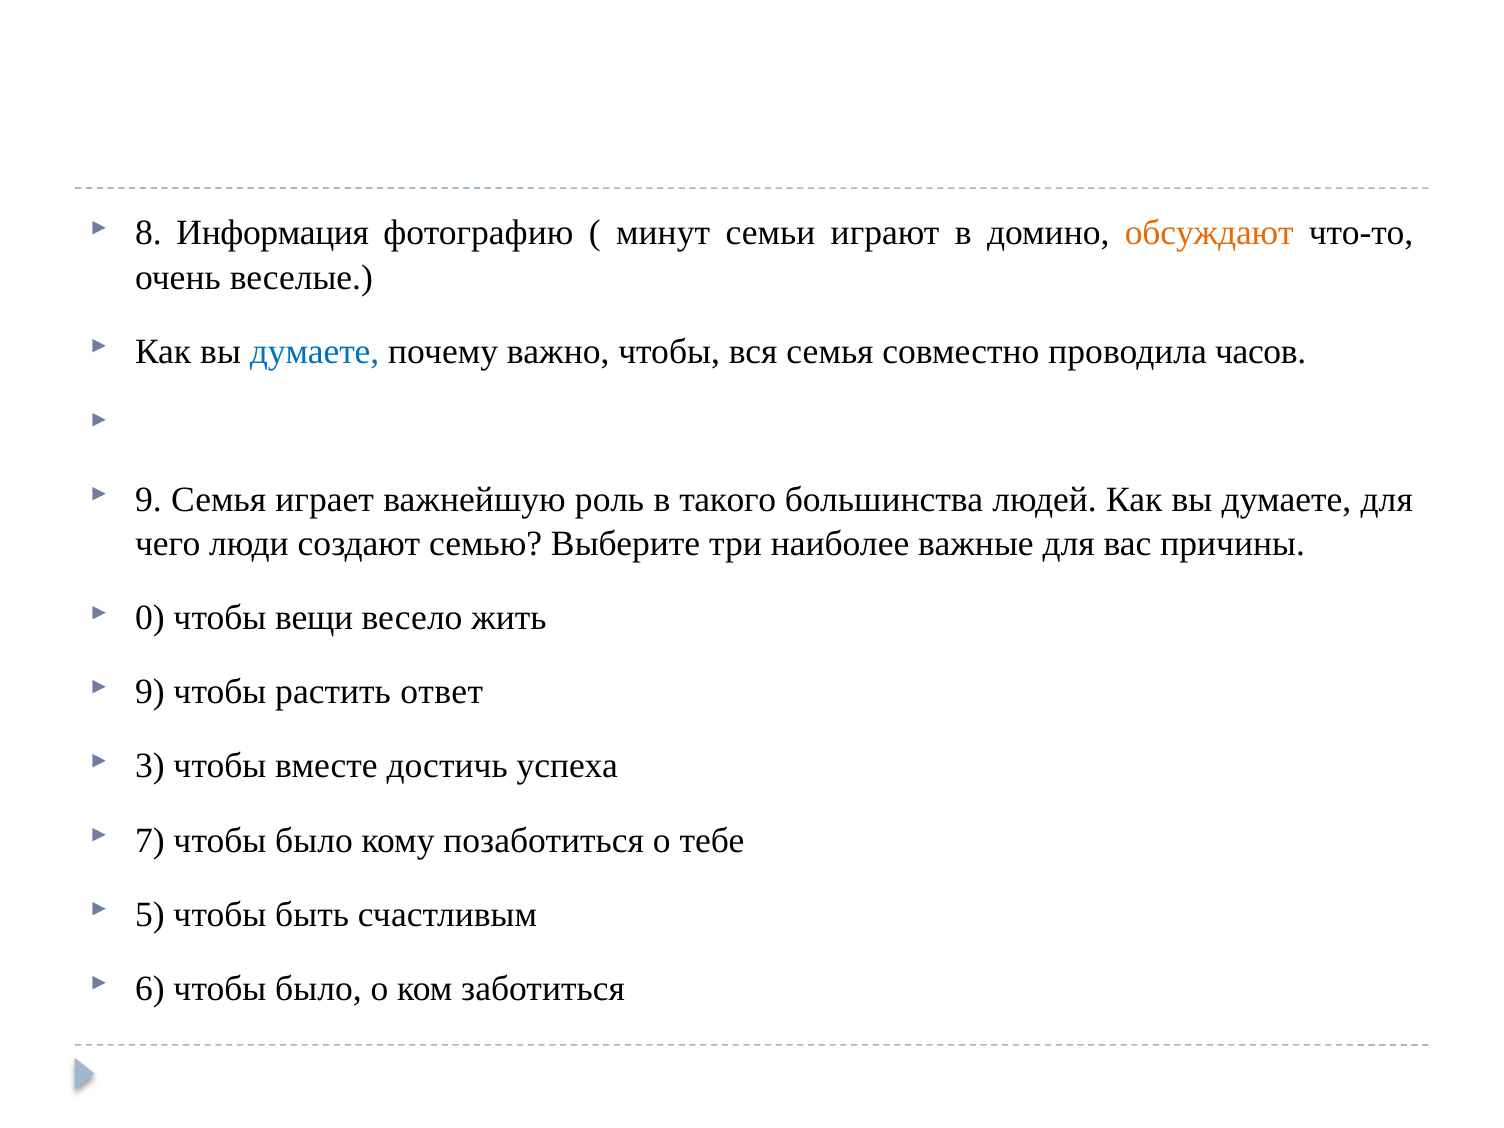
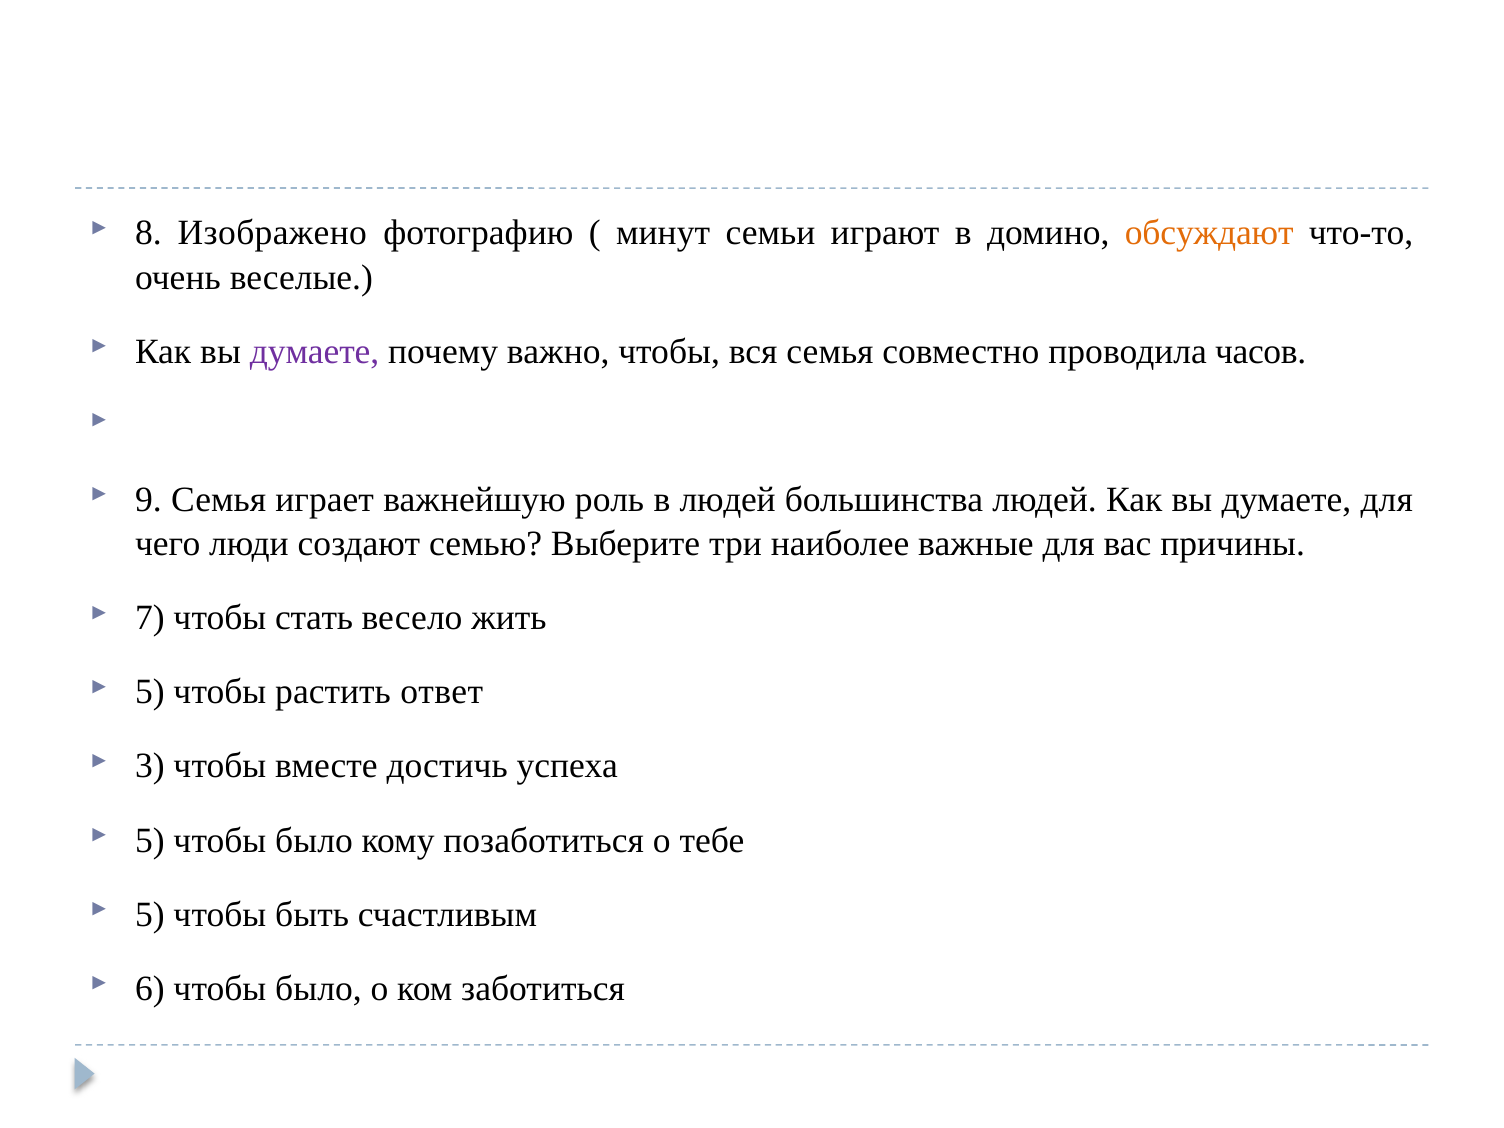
Информация: Информация -> Изображено
думаете at (315, 351) colour: blue -> purple
в такого: такого -> людей
0: 0 -> 7
вещи: вещи -> стать
9 at (150, 692): 9 -> 5
7 at (150, 840): 7 -> 5
